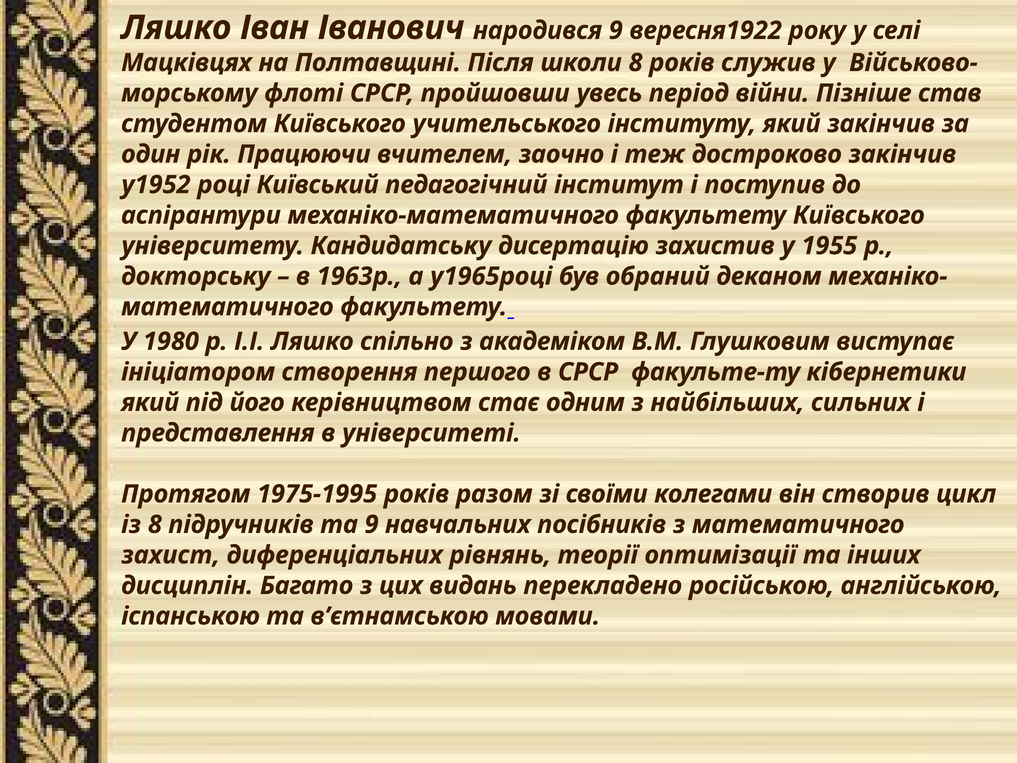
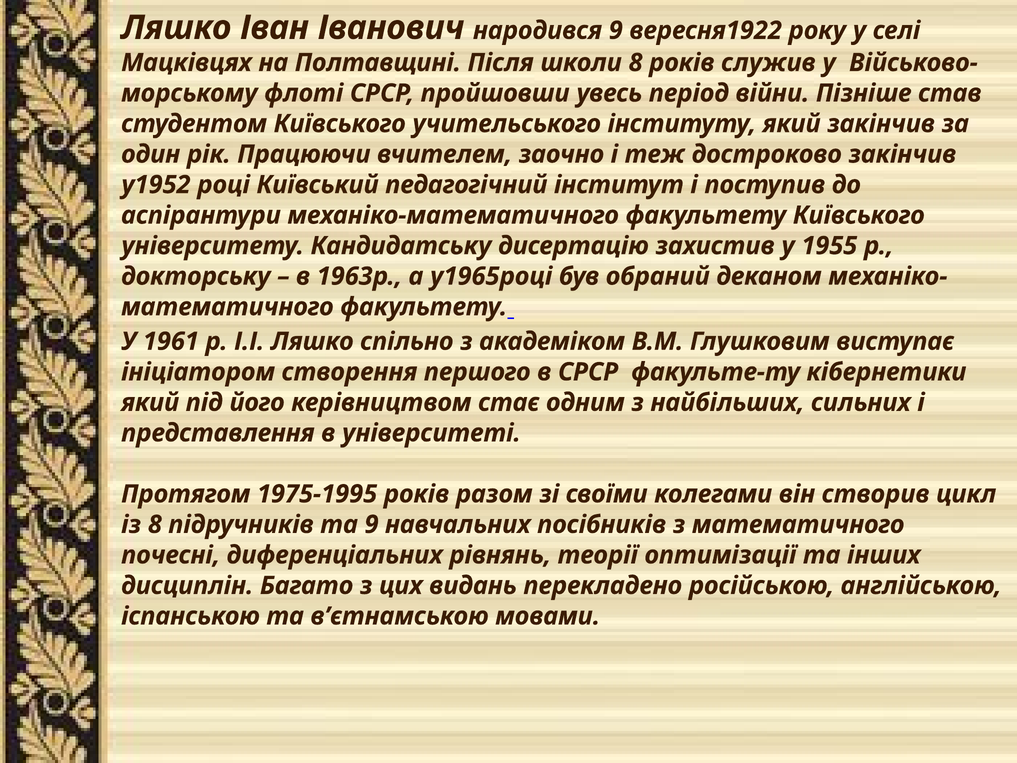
1980: 1980 -> 1961
захист: захист -> почесні
